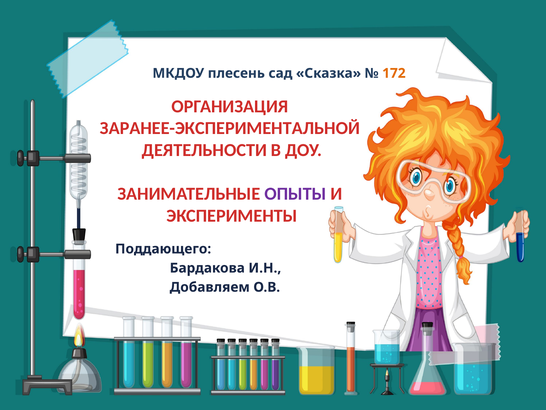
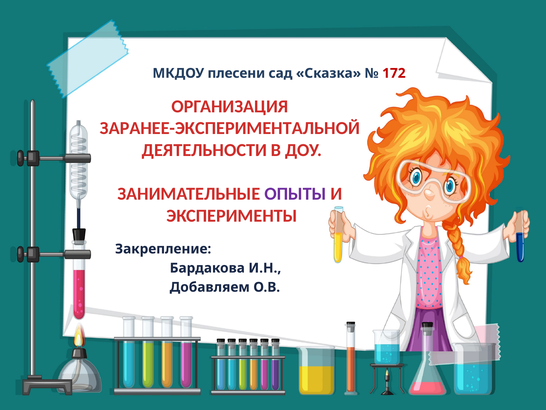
плесень: плесень -> плесени
172 colour: orange -> red
Поддающего: Поддающего -> Закрепление
